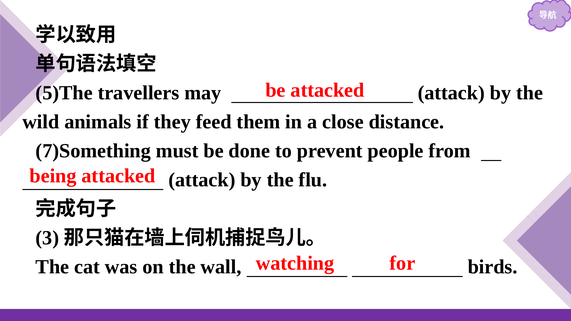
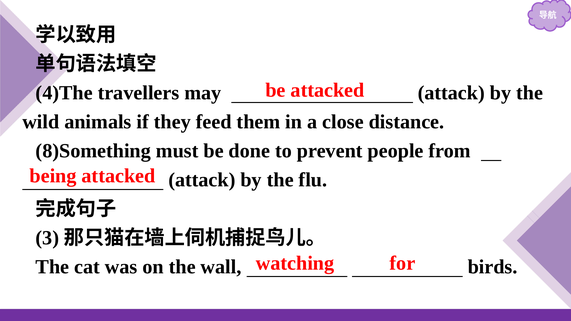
5)The: 5)The -> 4)The
7)Something: 7)Something -> 8)Something
